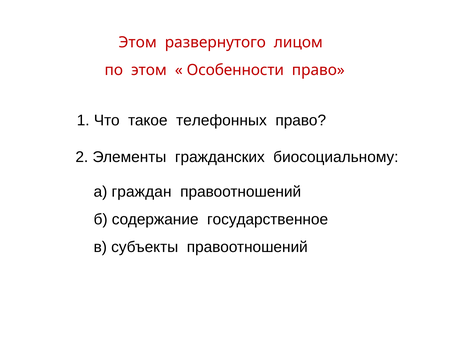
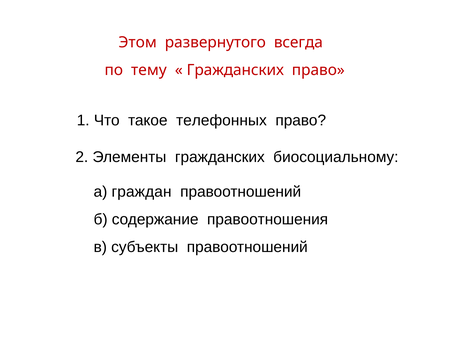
лицом: лицом -> всегда
по этом: этом -> тему
Особенности at (235, 70): Особенности -> Гражданских
государственное: государственное -> правоотношения
